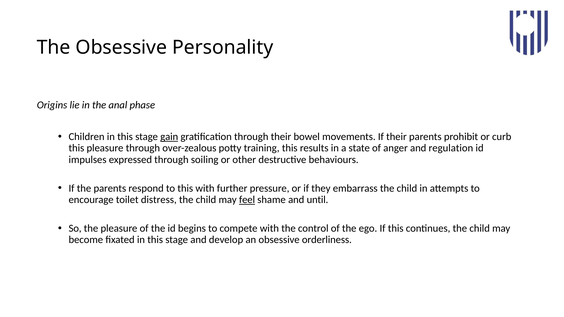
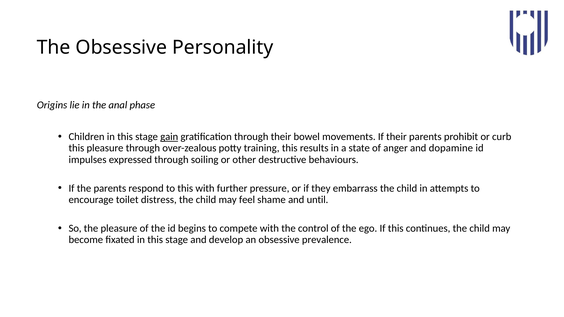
regulation: regulation -> dopamine
feel underline: present -> none
orderliness: orderliness -> prevalence
